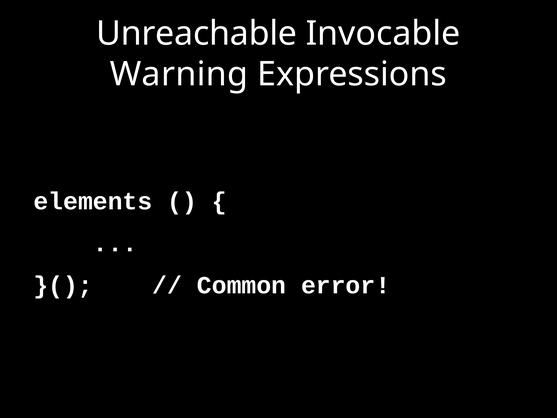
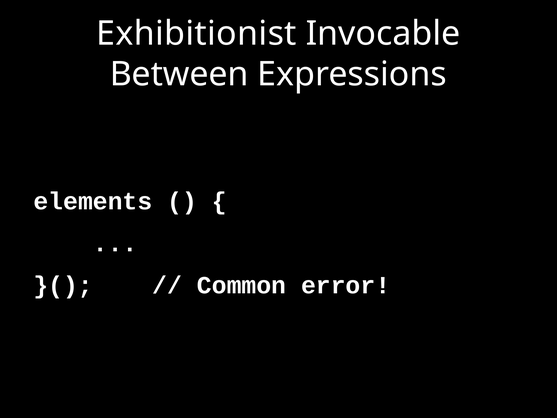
Unreachable: Unreachable -> Exhibitionist
Warning: Warning -> Between
